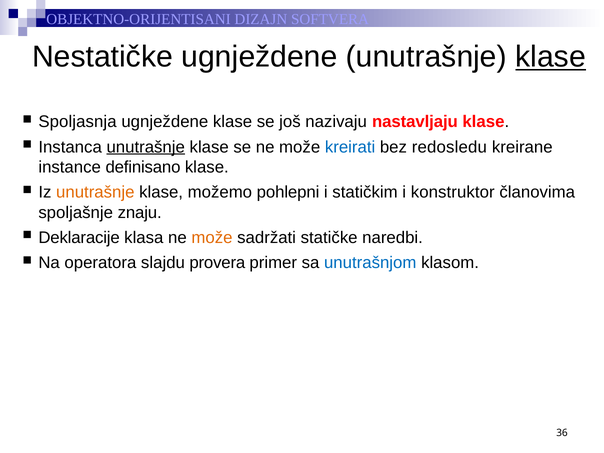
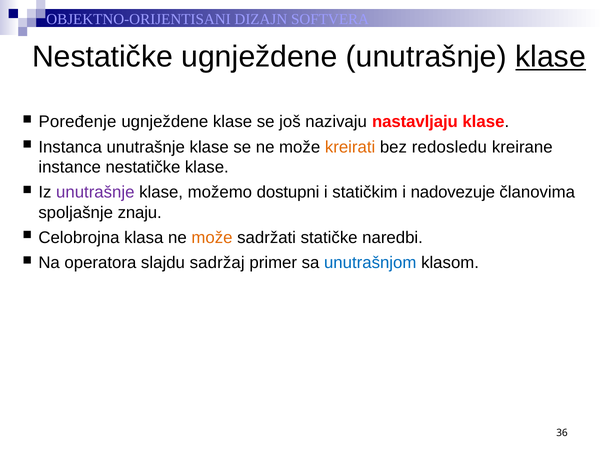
Spoljasnja: Spoljasnja -> Poređenje
unutrašnje at (146, 147) underline: present -> none
kreirati colour: blue -> orange
instance definisano: definisano -> nestatičke
unutrašnje at (95, 192) colour: orange -> purple
pohlepni: pohlepni -> dostupni
konstruktor: konstruktor -> nadovezuje
Deklaracije: Deklaracije -> Celobrojna
provera: provera -> sadržaj
